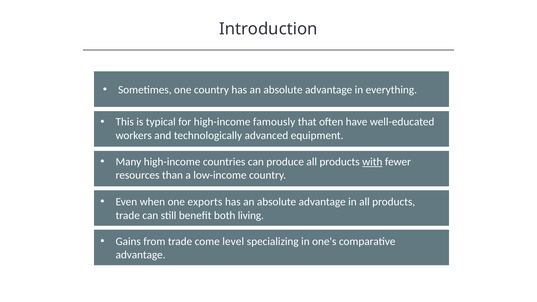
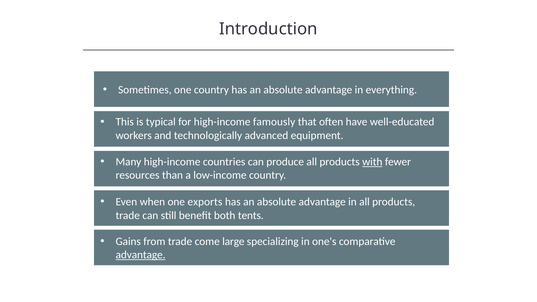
living: living -> tents
level: level -> large
advantage at (141, 255) underline: none -> present
